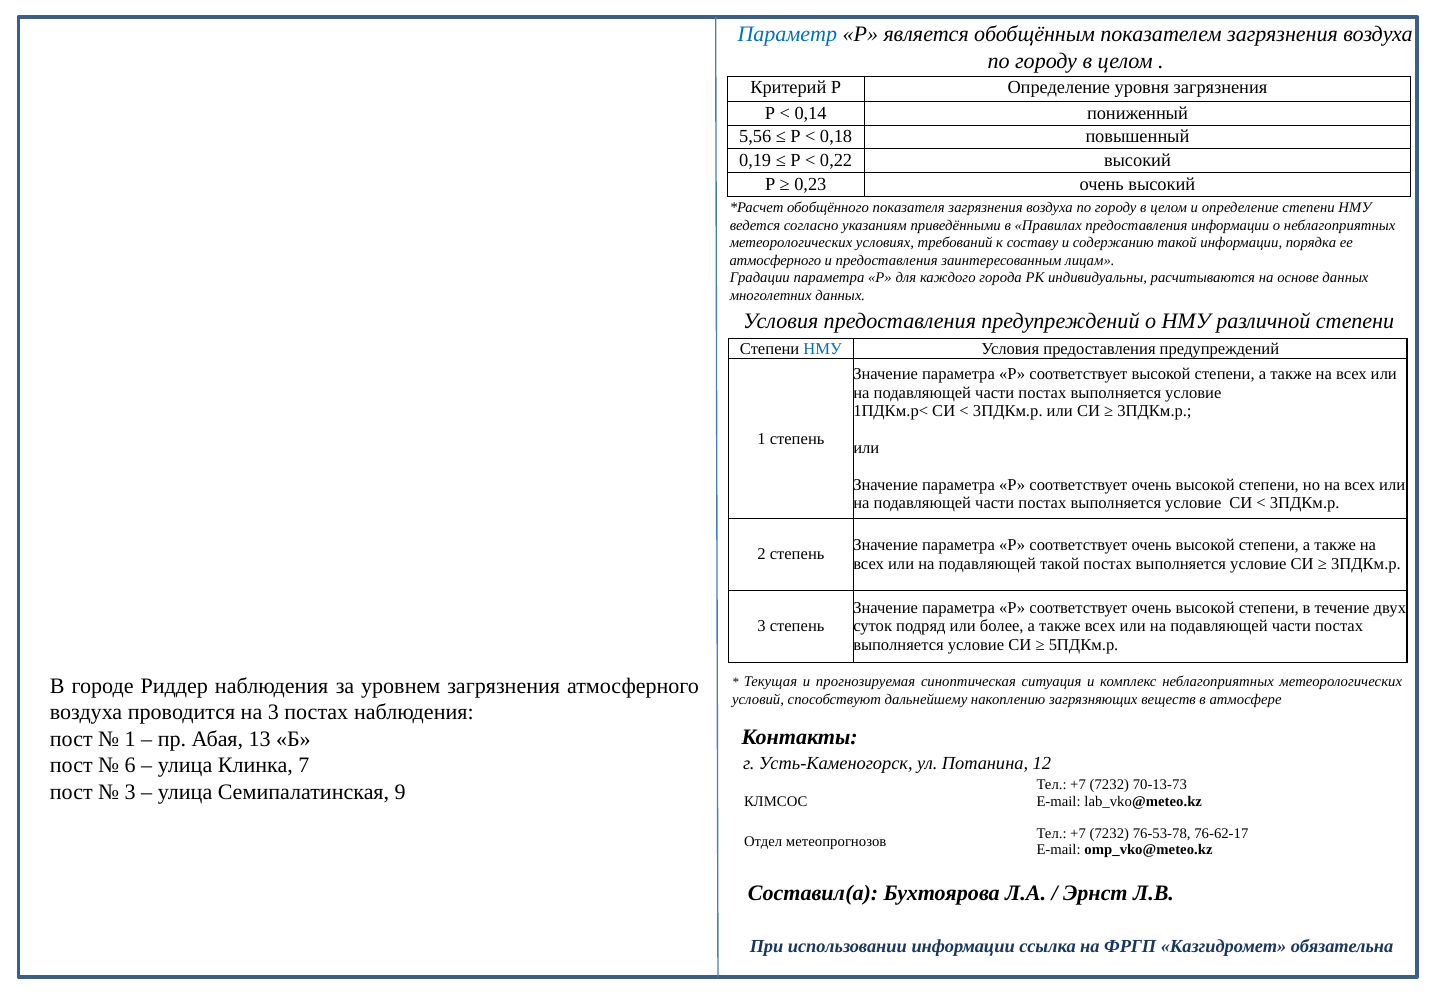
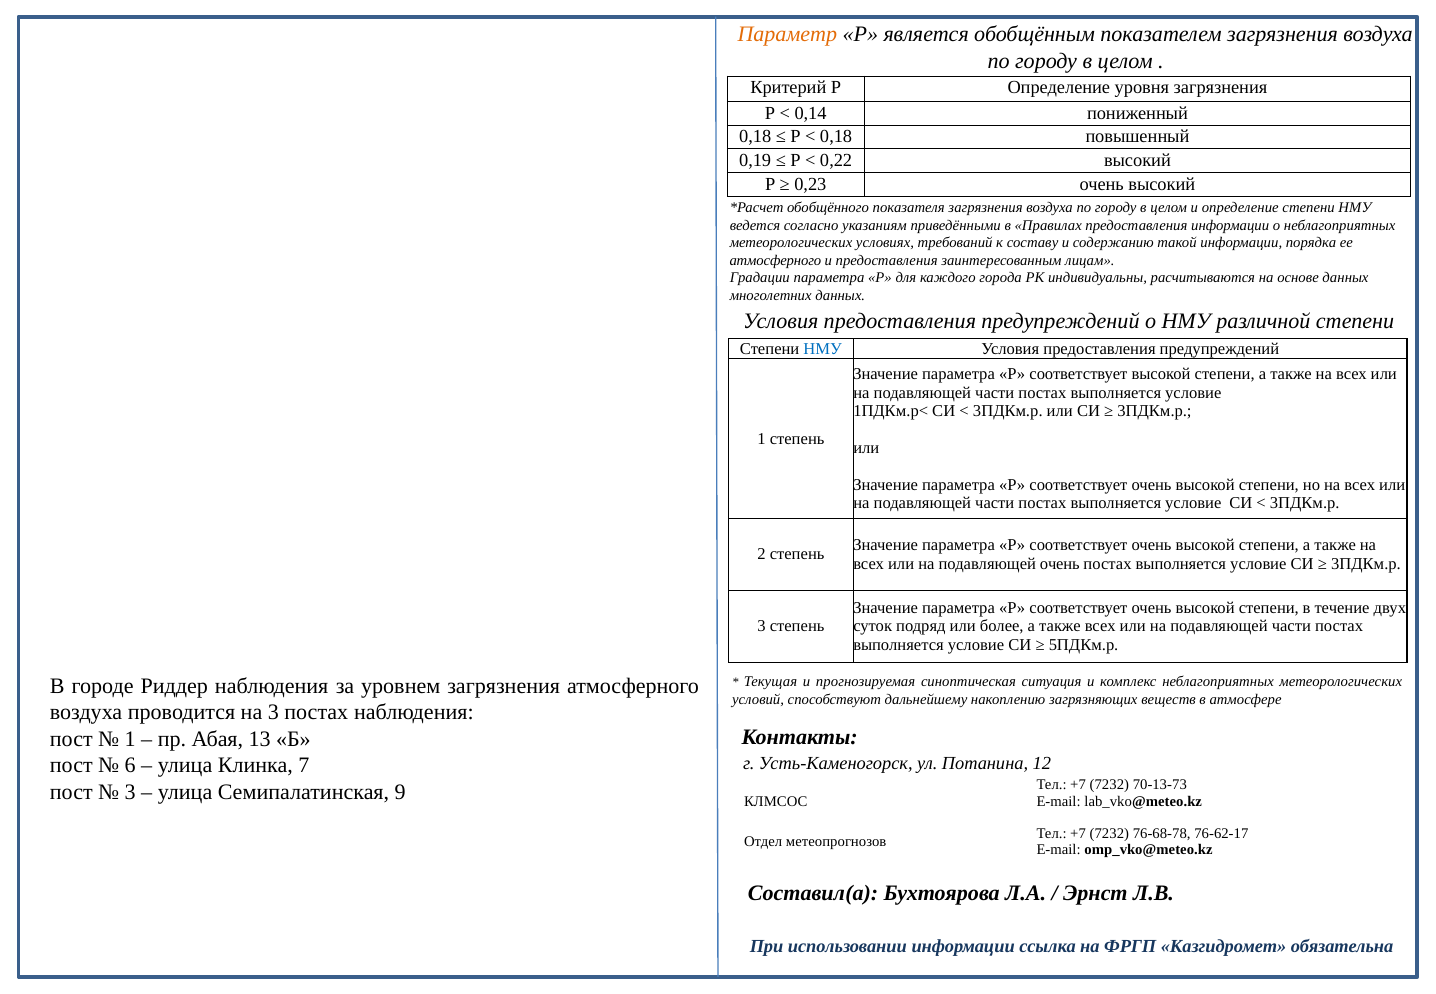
Параметр colour: blue -> orange
5,56 at (755, 137): 5,56 -> 0,18
подавляющей такой: такой -> очень
76-53-78: 76-53-78 -> 76-68-78
